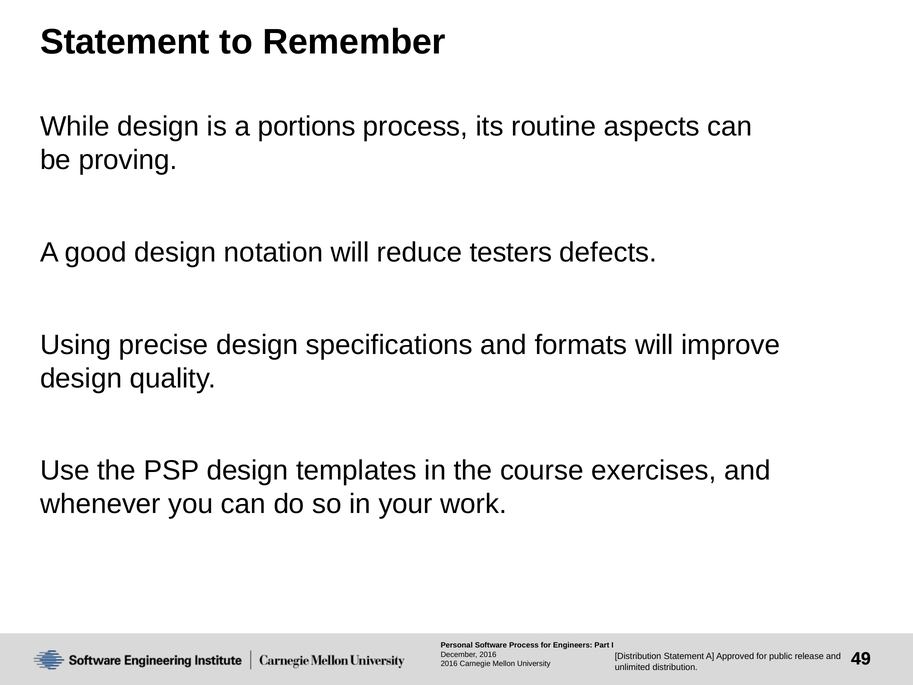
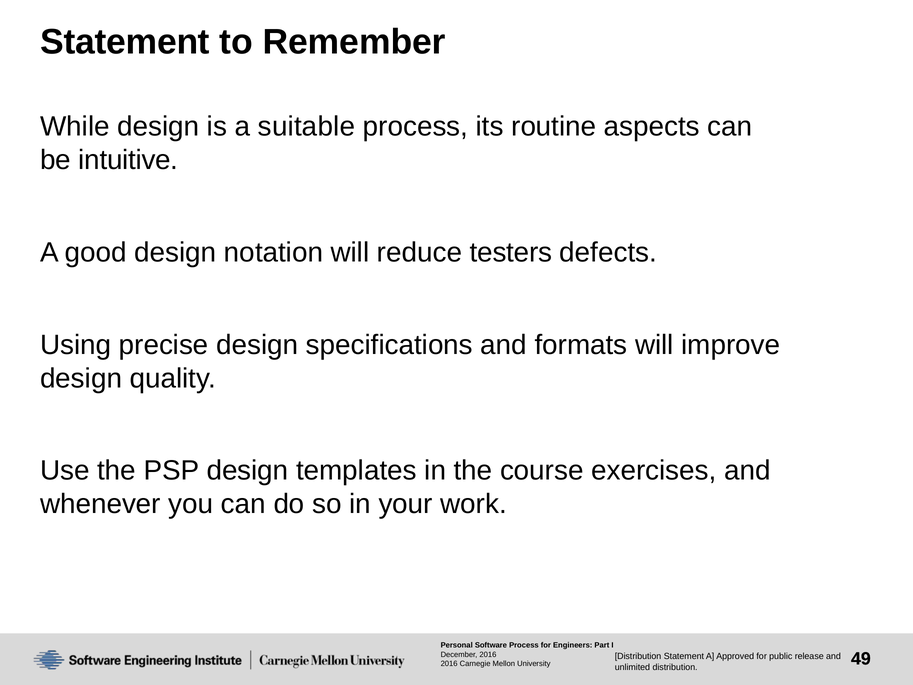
portions: portions -> suitable
proving: proving -> intuitive
